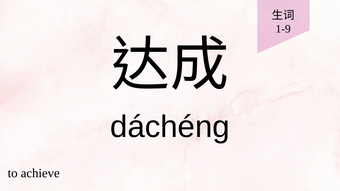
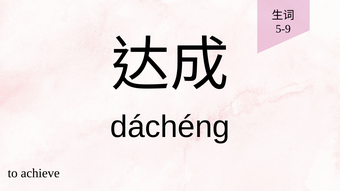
1-9: 1-9 -> 5-9
